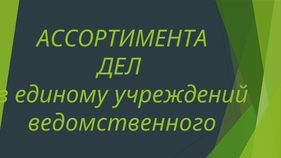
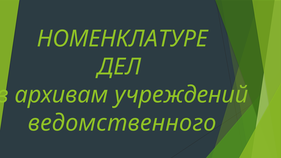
АССОРТИМЕНТА: АССОРТИМЕНТА -> НОМЕНКЛАТУРЕ
единому: единому -> архивам
